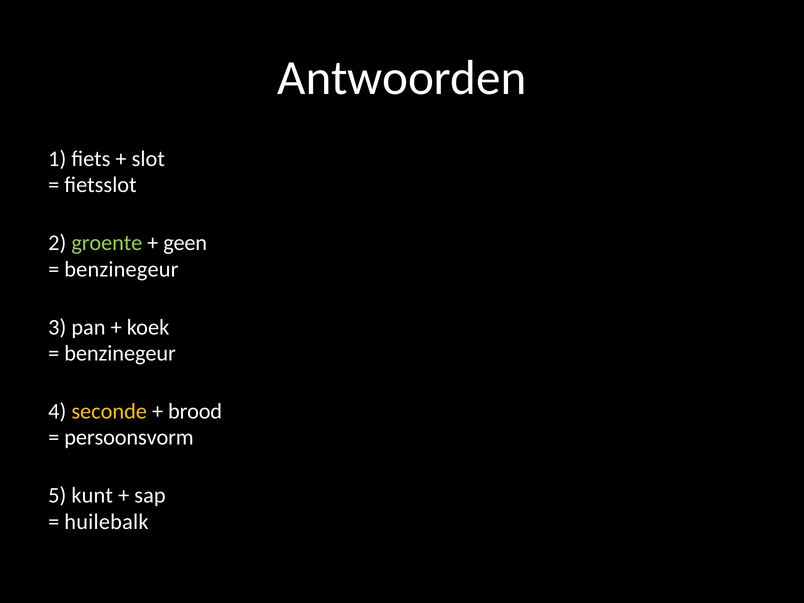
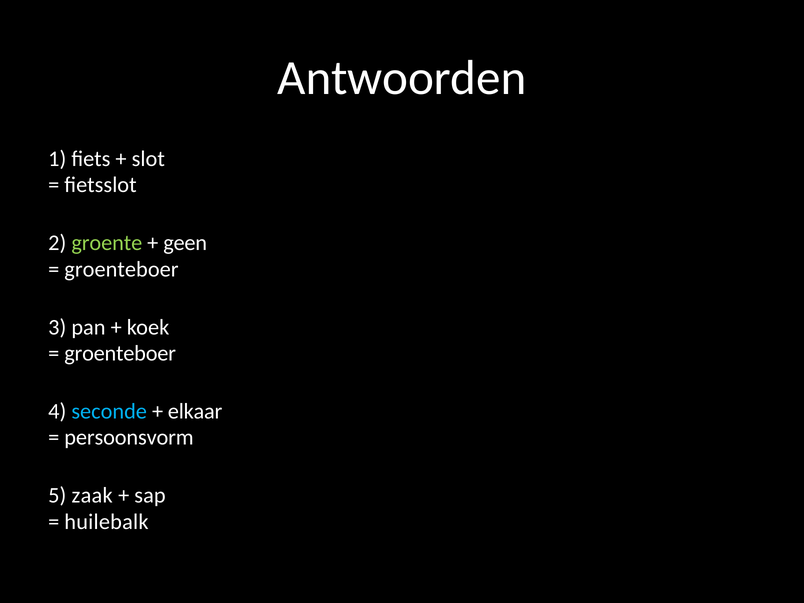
benzinegeur at (121, 269): benzinegeur -> groenteboer
benzinegeur at (120, 353): benzinegeur -> groenteboer
seconde colour: yellow -> light blue
brood: brood -> elkaar
kunt: kunt -> zaak
